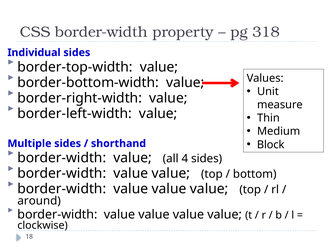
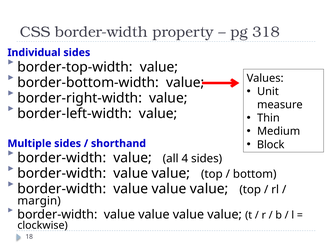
around: around -> margin
